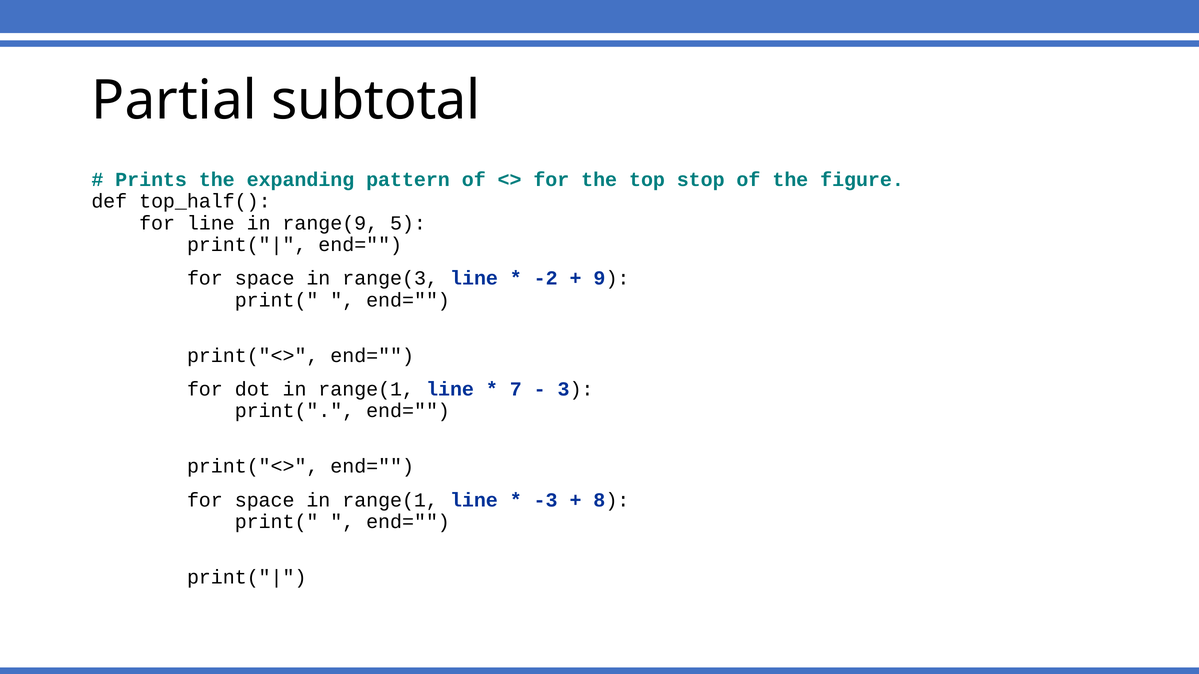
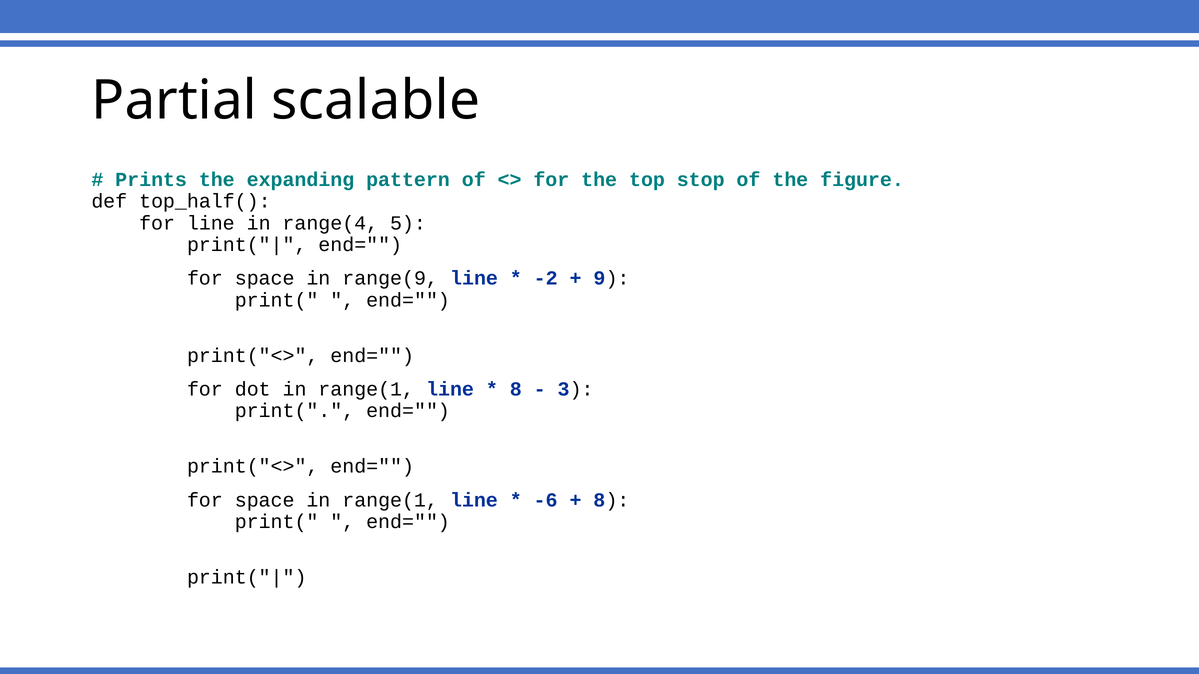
subtotal: subtotal -> scalable
range(9: range(9 -> range(4
range(3: range(3 -> range(9
7 at (516, 390): 7 -> 8
-3: -3 -> -6
